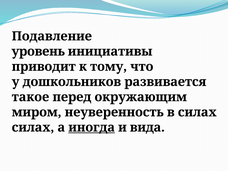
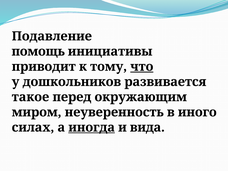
уровень: уровень -> помощь
что underline: none -> present
в силах: силах -> иного
